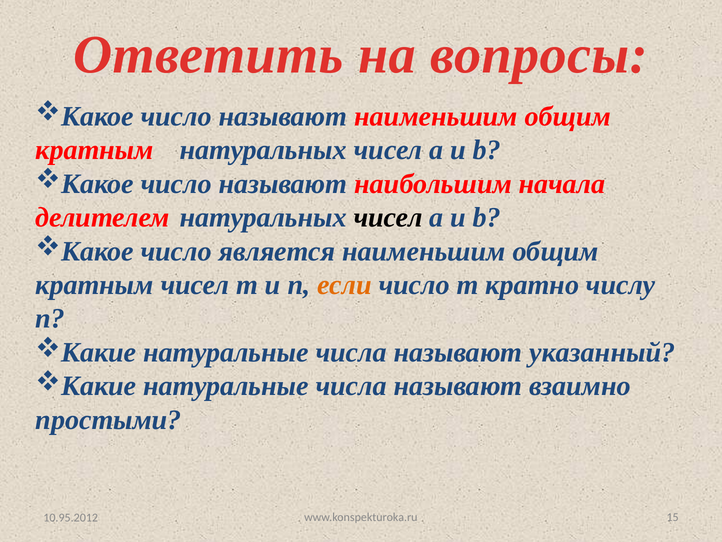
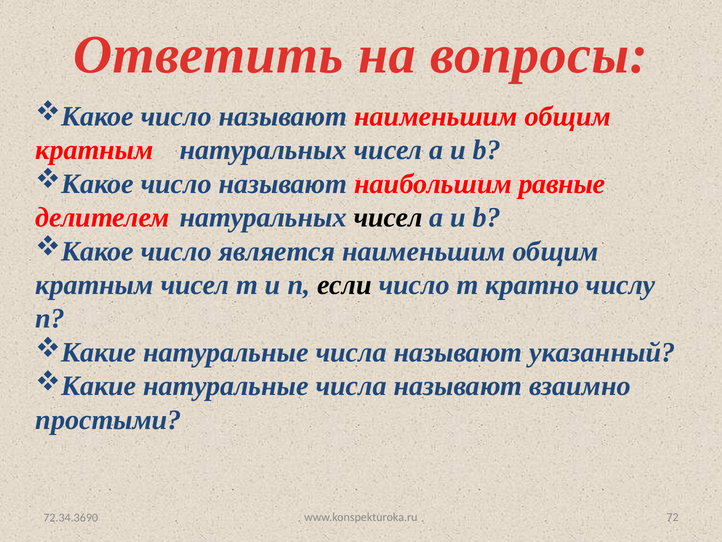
начала: начала -> равные
если colour: orange -> black
15: 15 -> 72
10.95.2012: 10.95.2012 -> 72.34.3690
